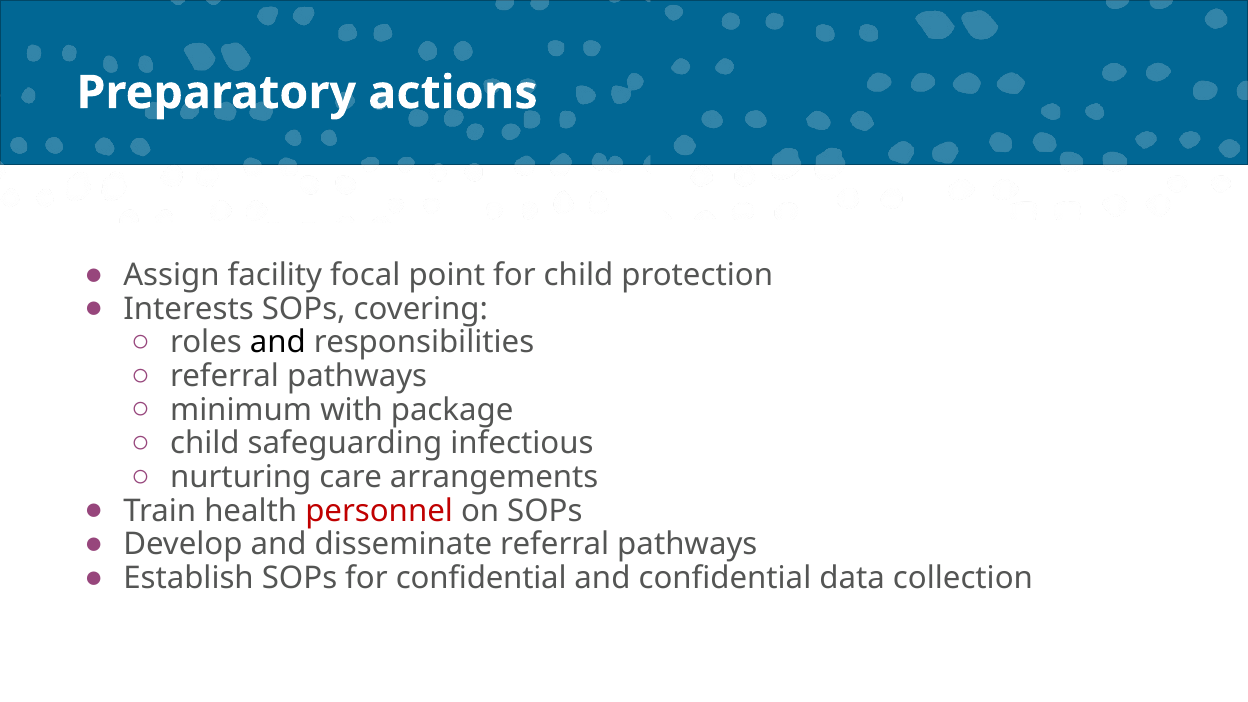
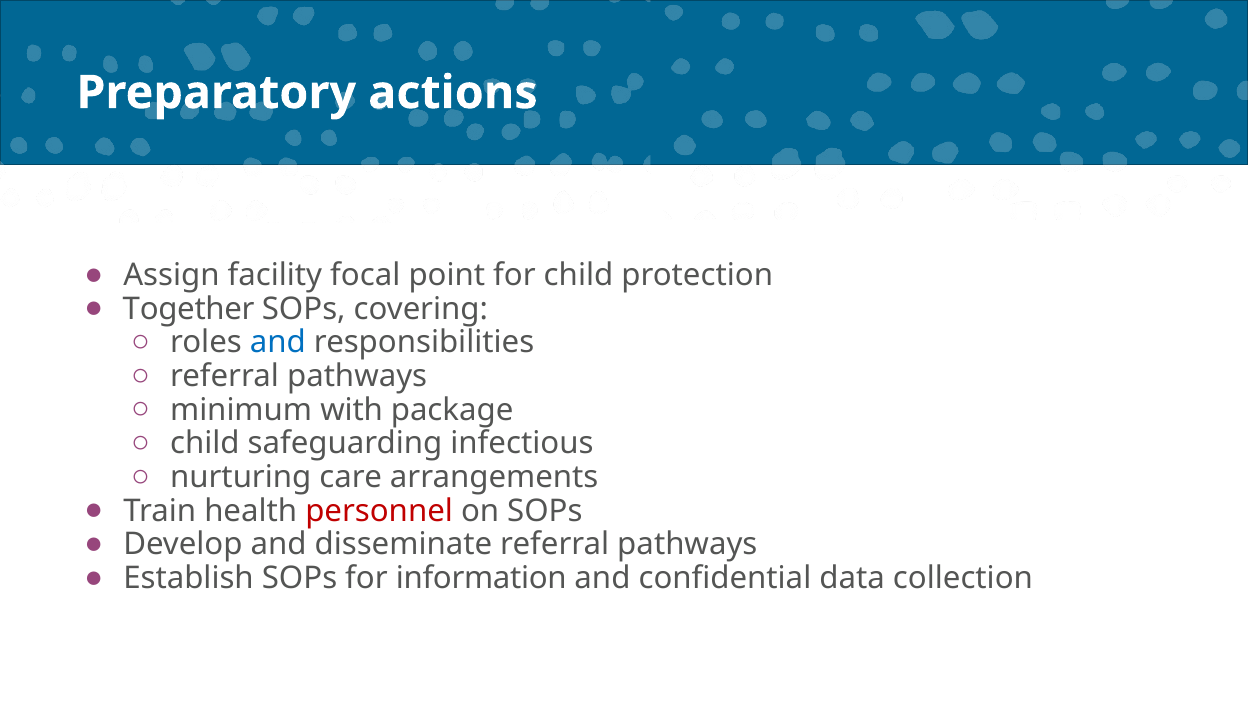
Interests: Interests -> Together
and at (278, 343) colour: black -> blue
for confidential: confidential -> information
